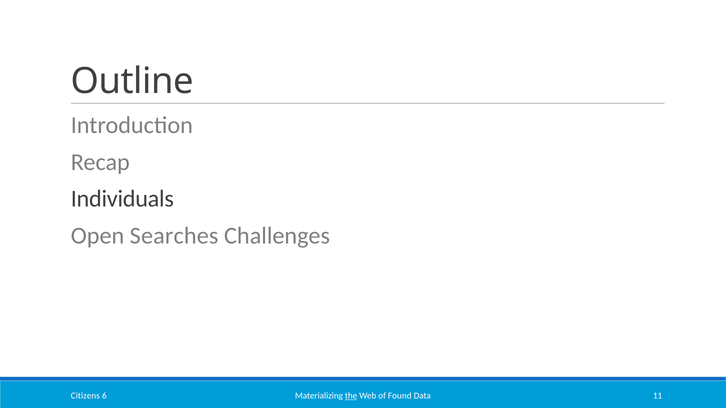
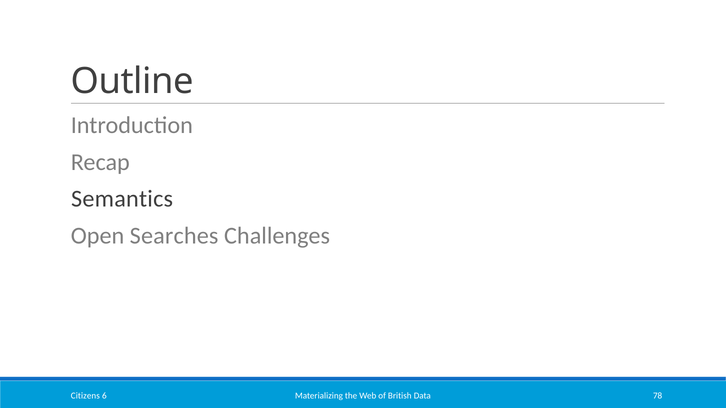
Individuals: Individuals -> Semantics
the underline: present -> none
Found: Found -> British
11: 11 -> 78
